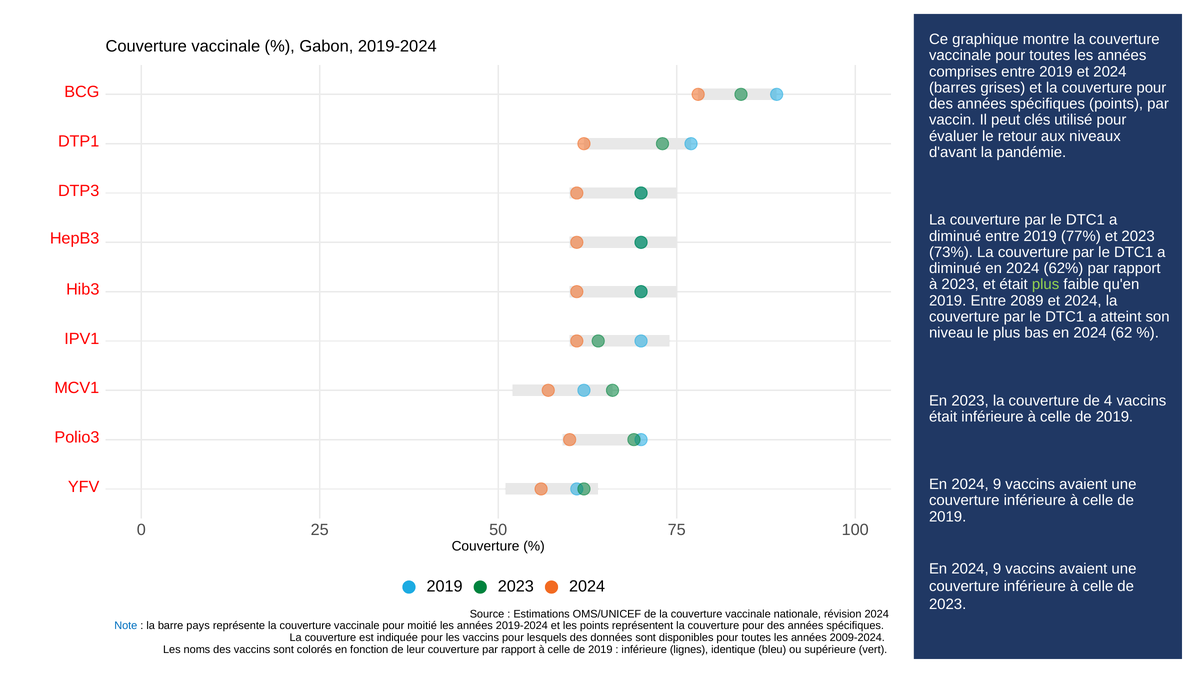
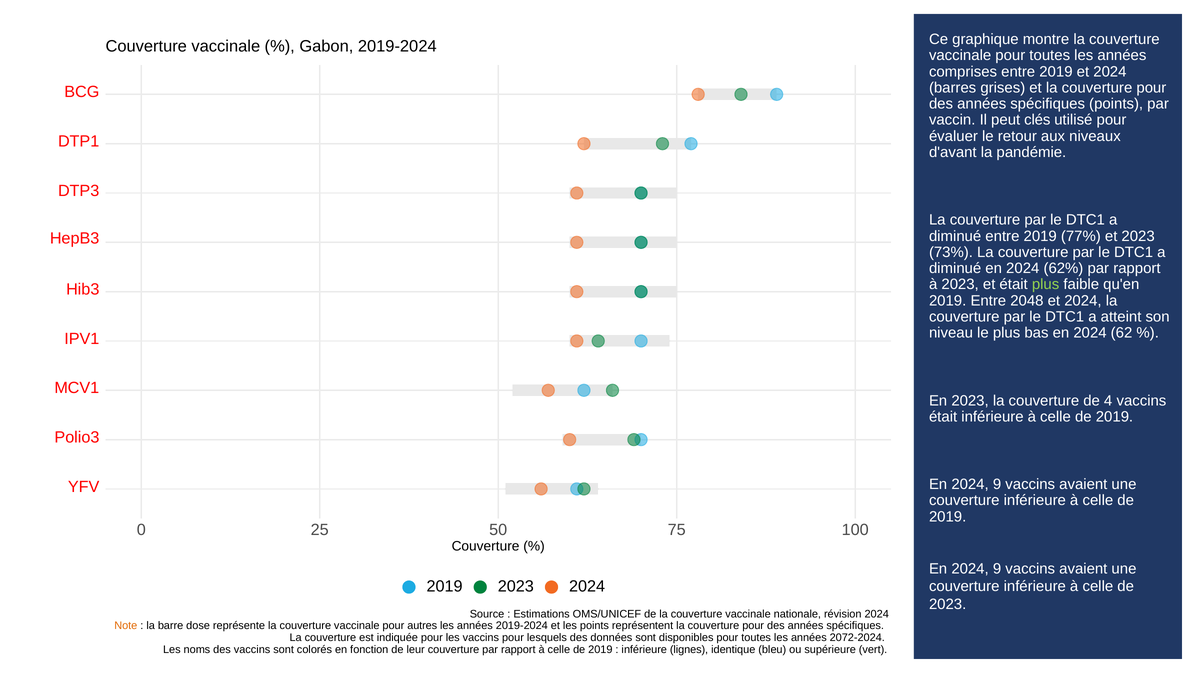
2089: 2089 -> 2048
Note colour: blue -> orange
pays: pays -> dose
moitié: moitié -> autres
2009-2024: 2009-2024 -> 2072-2024
